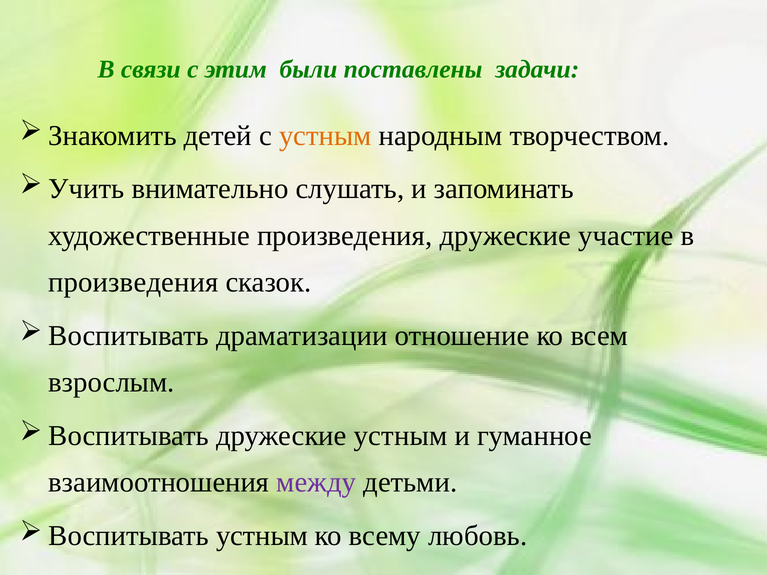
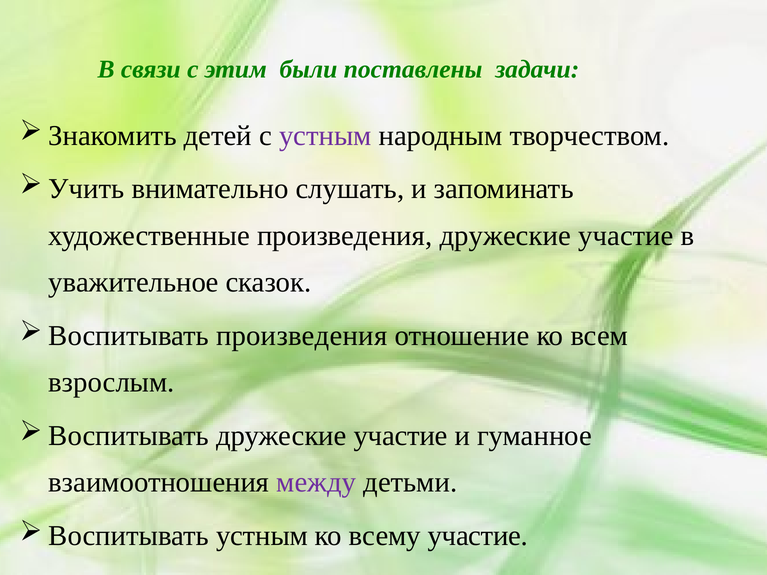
устным at (325, 136) colour: orange -> purple
произведения at (133, 282): произведения -> уважительное
драматизации at (302, 336): драматизации -> произведения
устным at (401, 436): устным -> участие
всему любовь: любовь -> участие
